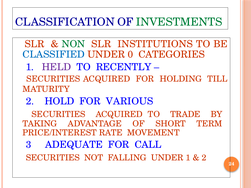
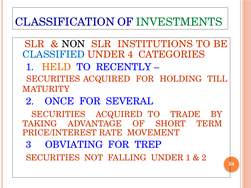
NON colour: green -> black
0: 0 -> 4
HELD colour: purple -> orange
HOLD: HOLD -> ONCE
VARIOUS: VARIOUS -> SEVERAL
ADEQUATE: ADEQUATE -> OBVIATING
CALL: CALL -> TREP
